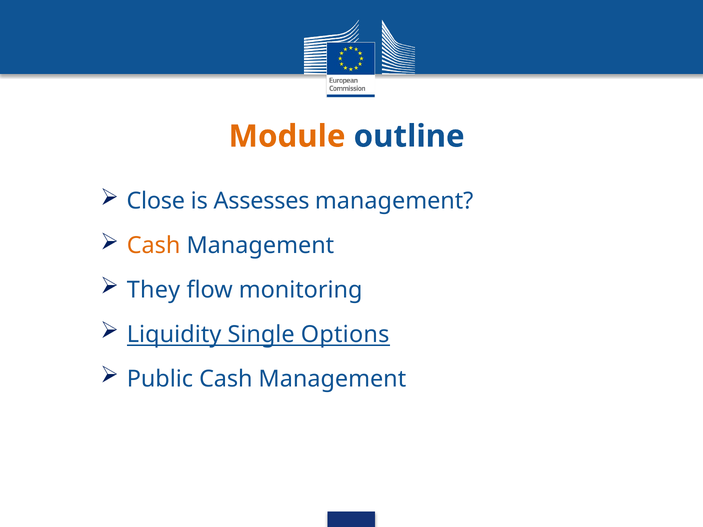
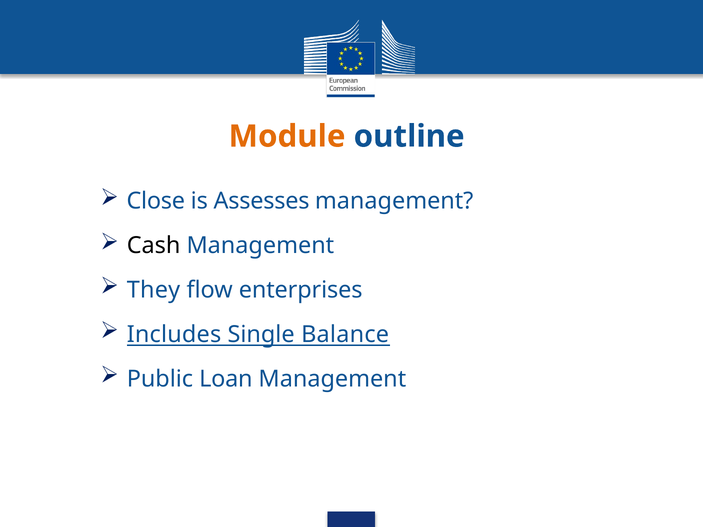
Cash at (154, 246) colour: orange -> black
monitoring: monitoring -> enterprises
Liquidity: Liquidity -> Includes
Options: Options -> Balance
Public Cash: Cash -> Loan
